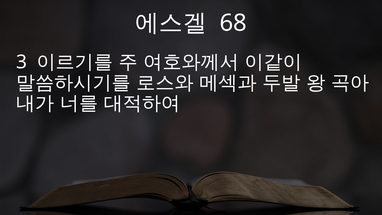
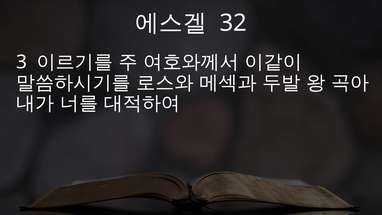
68: 68 -> 32
